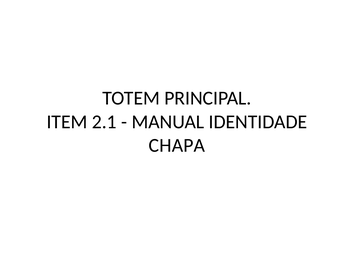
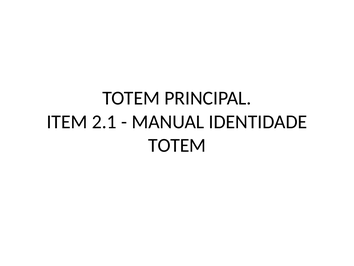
CHAPA at (177, 145): CHAPA -> TOTEM
